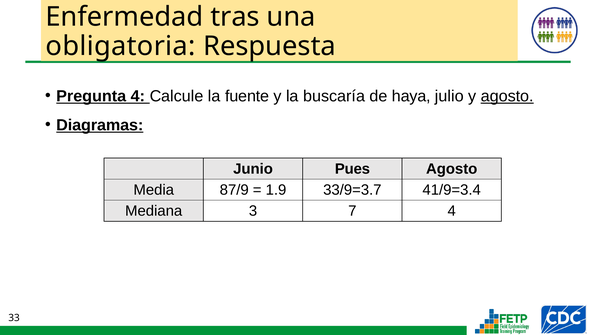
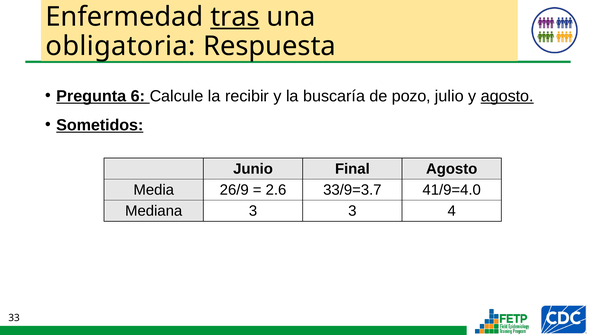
tras underline: none -> present
Pregunta 4: 4 -> 6
fuente: fuente -> recibir
haya: haya -> pozo
Diagramas: Diagramas -> Sometidos
Pues: Pues -> Final
87/9: 87/9 -> 26/9
1.9: 1.9 -> 2.6
41/9=3.4: 41/9=3.4 -> 41/9=4.0
3 7: 7 -> 3
